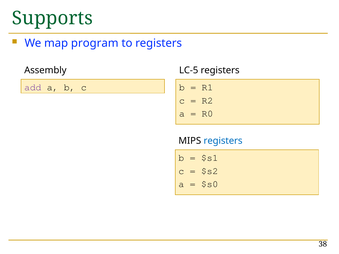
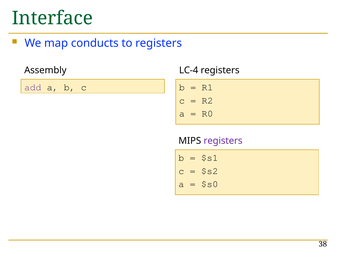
Supports: Supports -> Interface
program: program -> conducts
LC-5: LC-5 -> LC-4
registers at (223, 141) colour: blue -> purple
